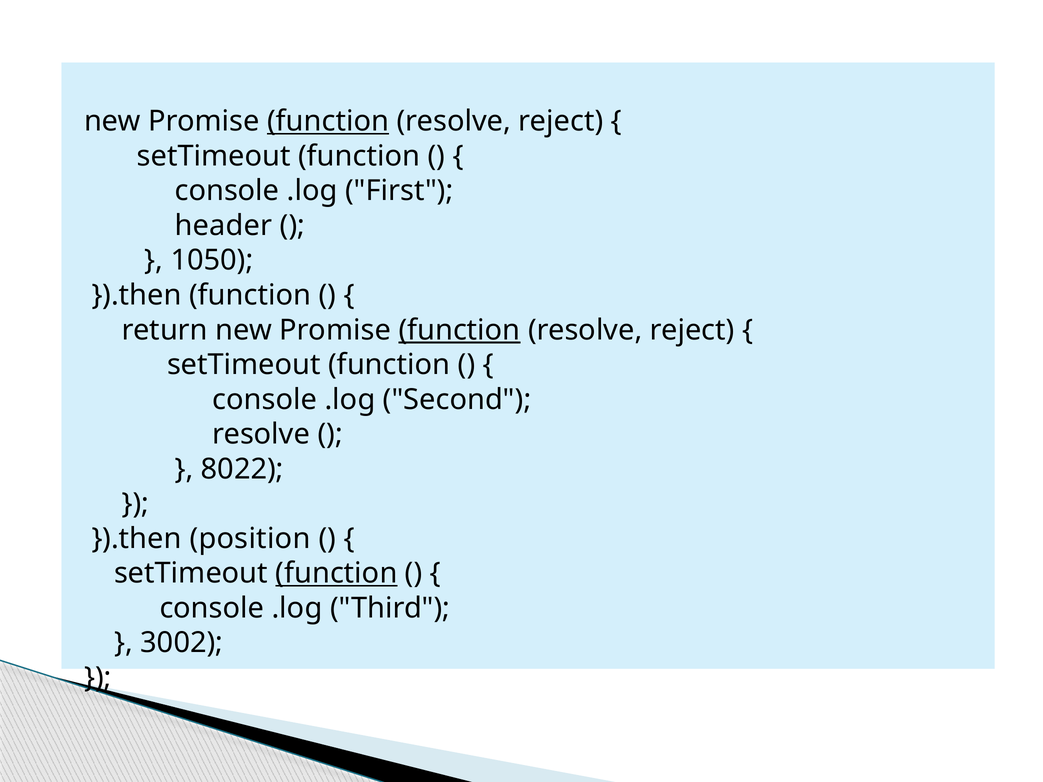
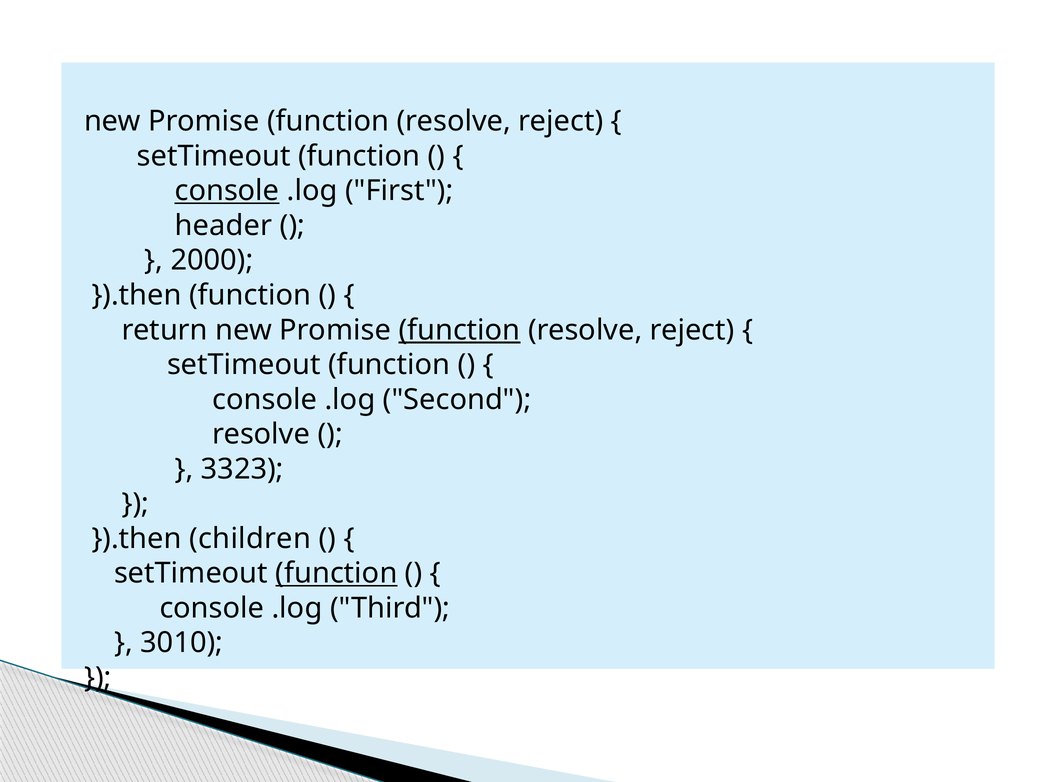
function at (328, 121) underline: present -> none
console at (227, 191) underline: none -> present
1050: 1050 -> 2000
8022: 8022 -> 3323
position: position -> children
3002: 3002 -> 3010
